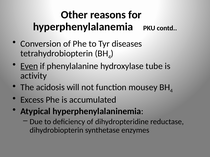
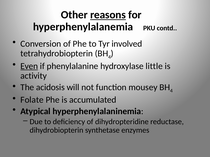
reasons underline: none -> present
diseases: diseases -> involved
tube: tube -> little
Excess: Excess -> Folate
